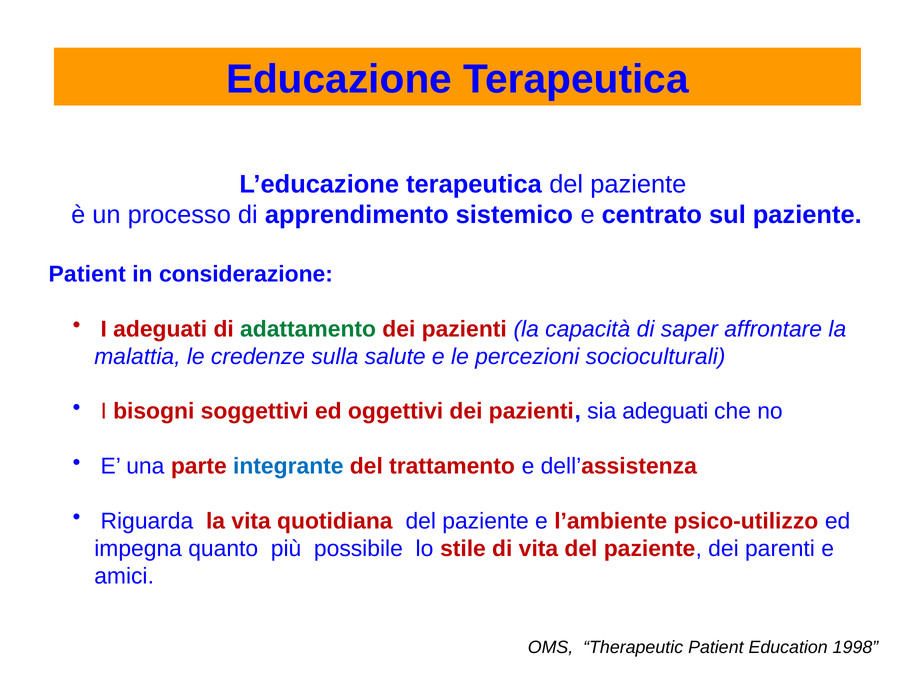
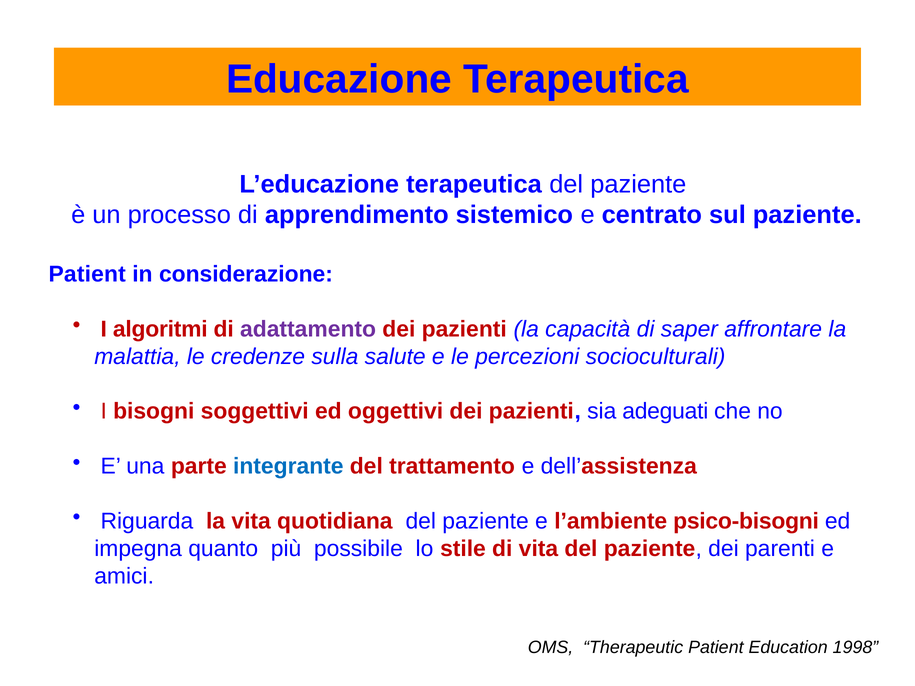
I adeguati: adeguati -> algoritmi
adattamento colour: green -> purple
psico-utilizzo: psico-utilizzo -> psico-bisogni
